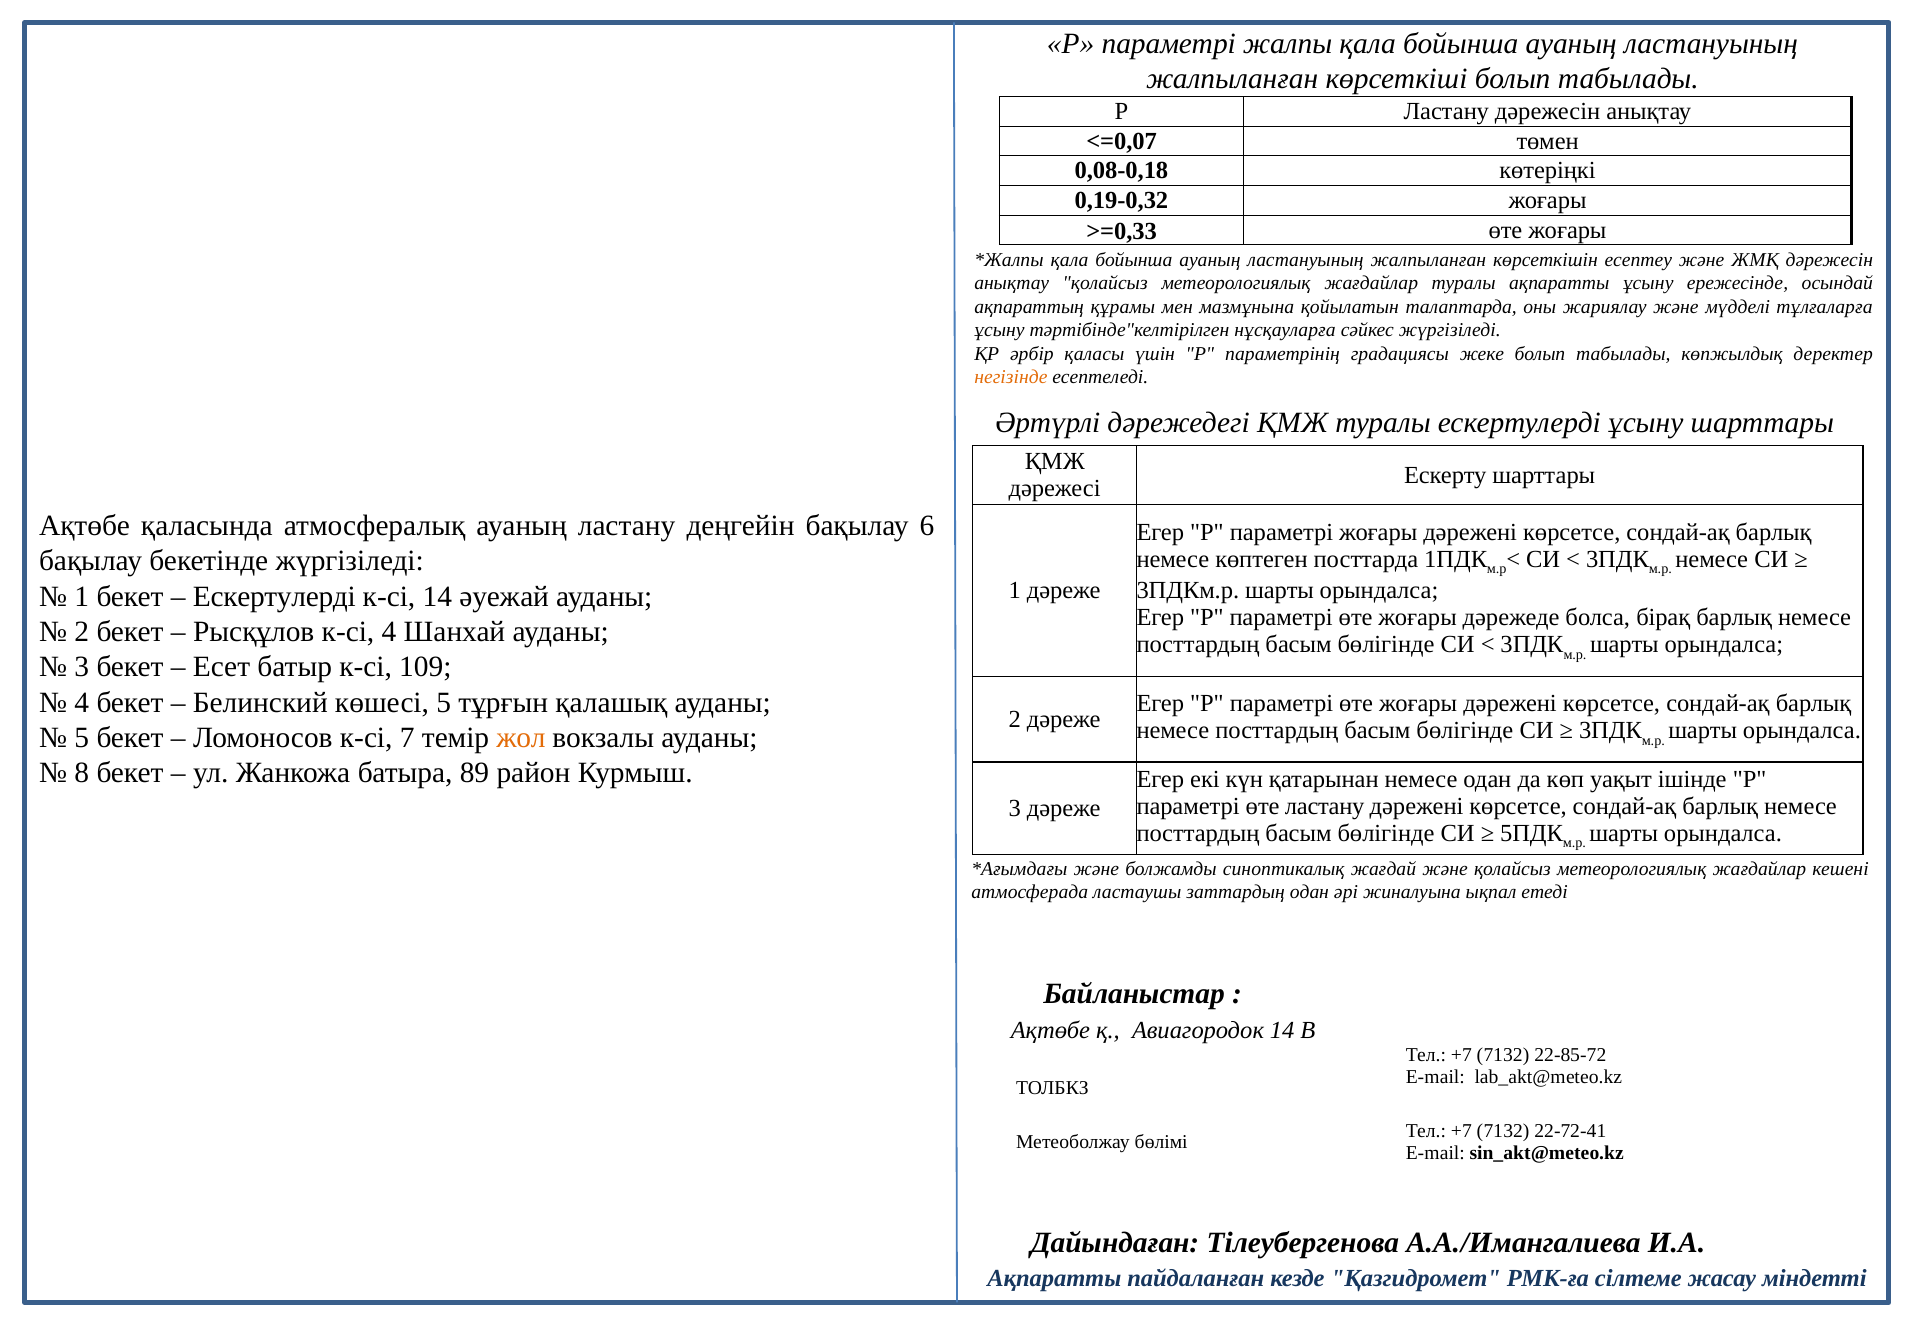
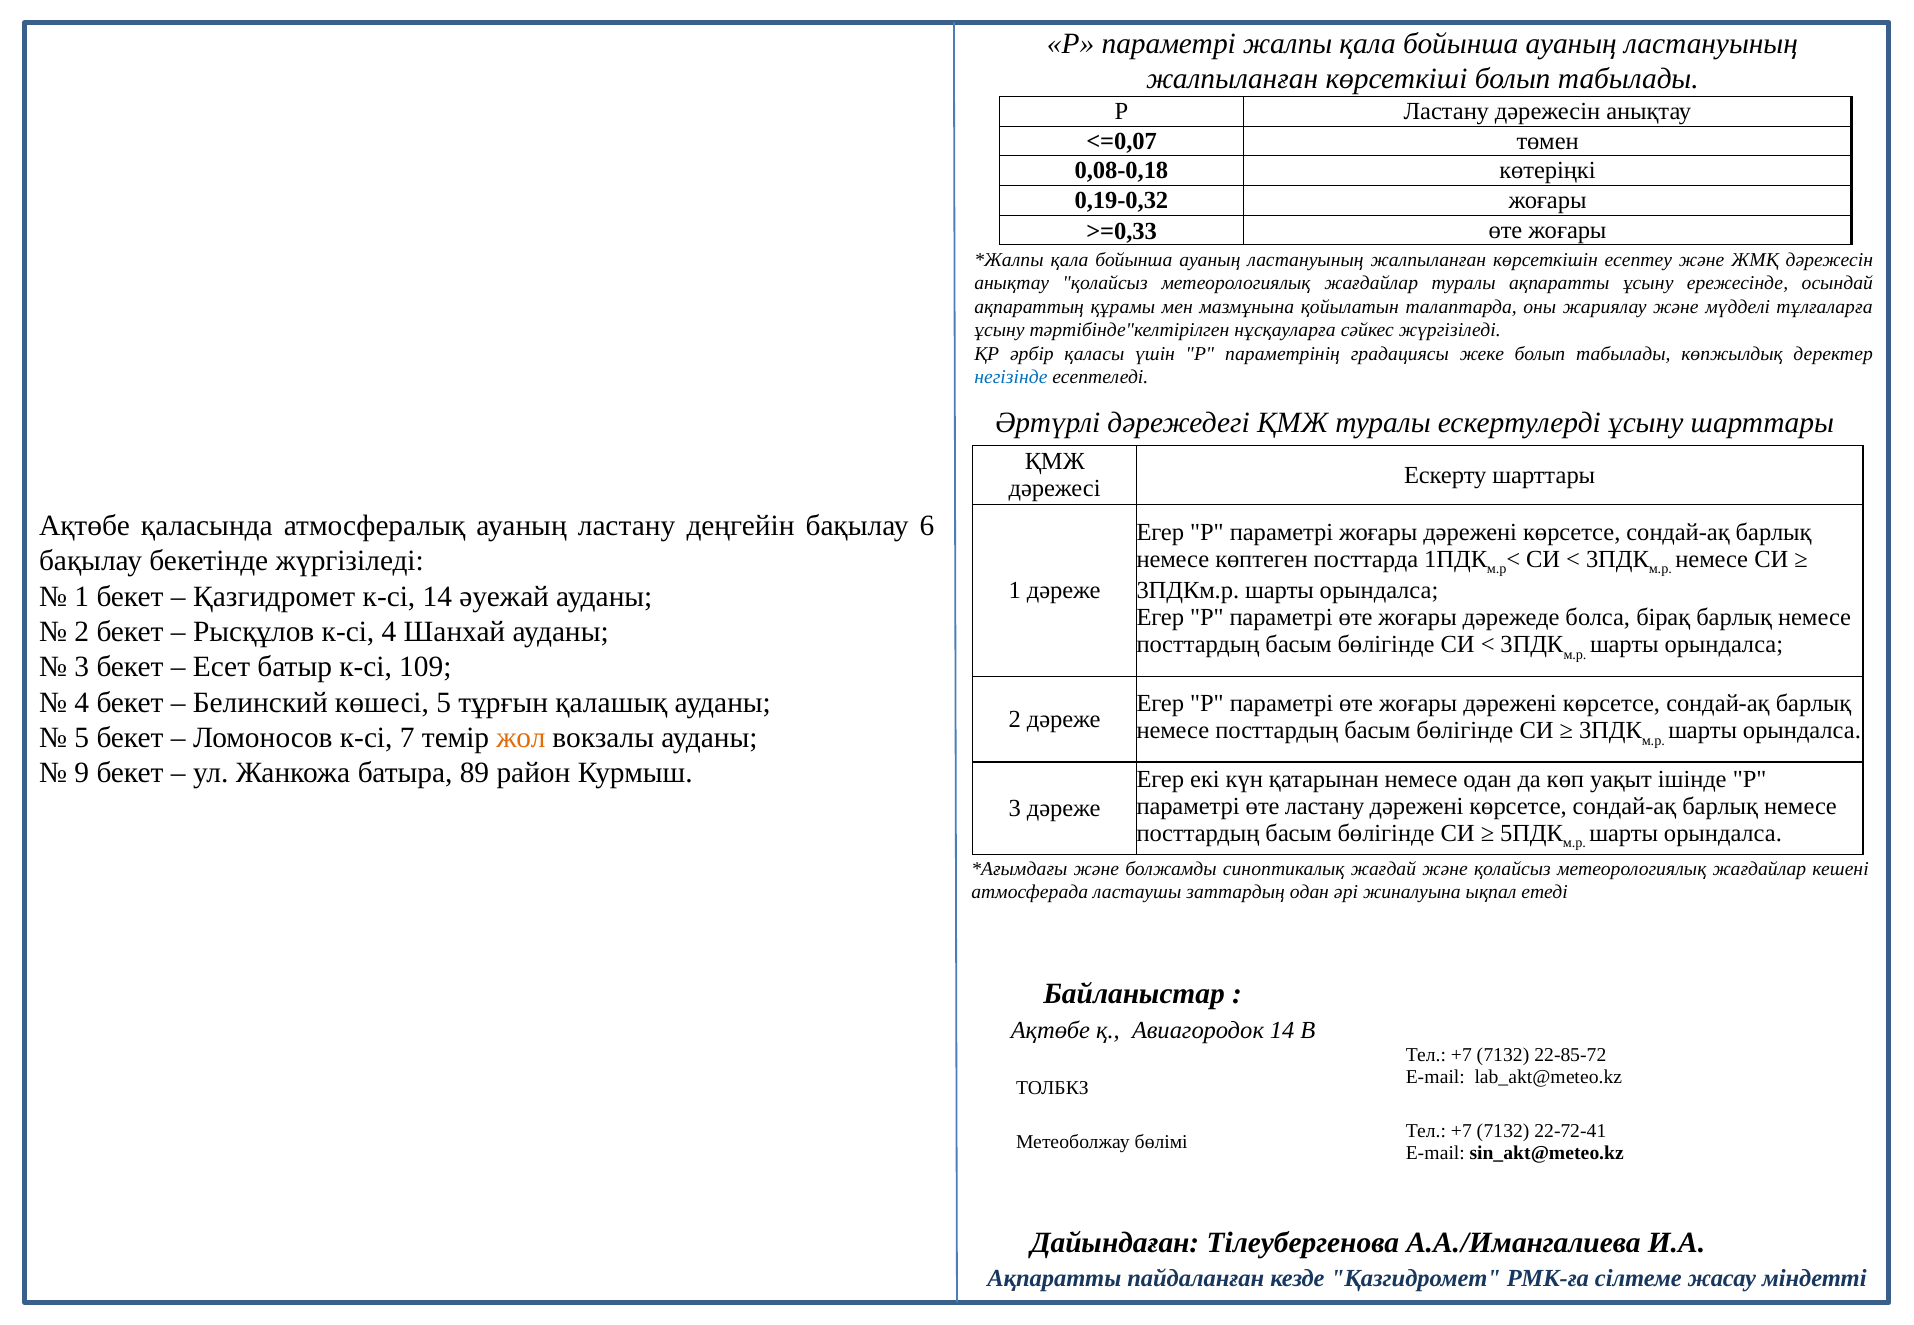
негізінде colour: orange -> blue
Ескертулерді at (274, 597): Ескертулерді -> Қазгидромет
8: 8 -> 9
